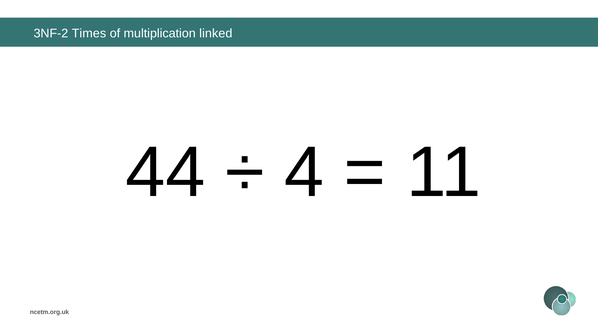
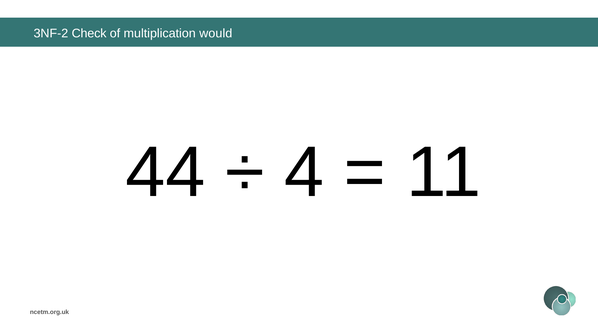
Times: Times -> Check
linked: linked -> would
